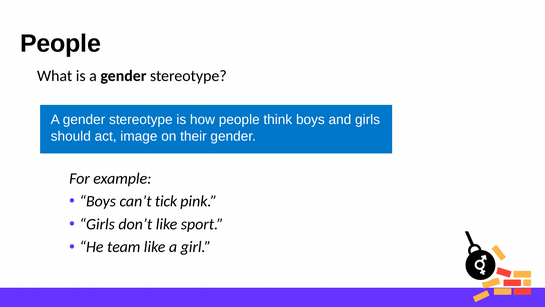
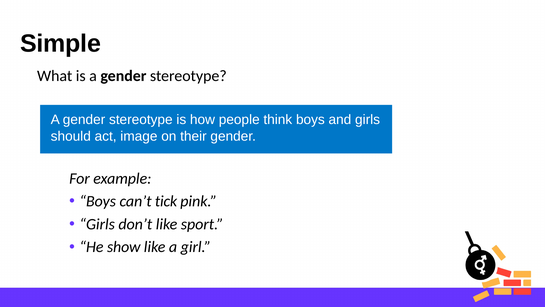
People at (61, 44): People -> Simple
team: team -> show
